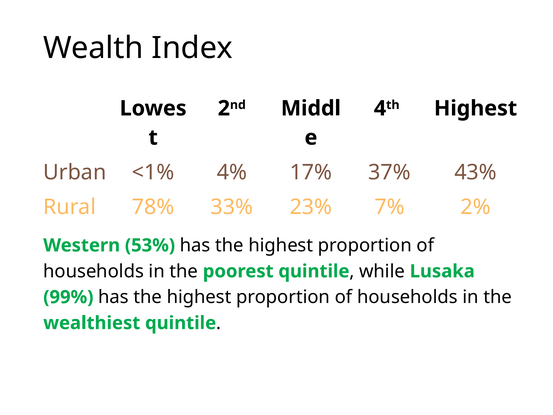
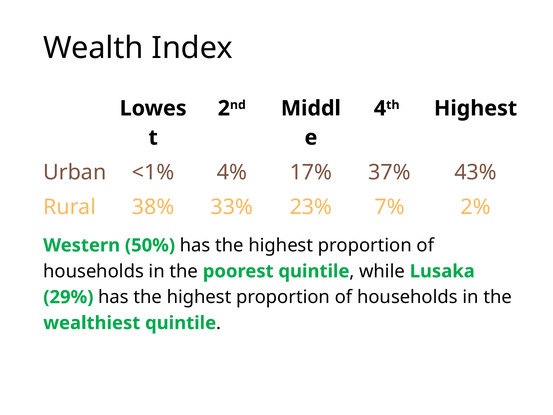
78%: 78% -> 38%
53%: 53% -> 50%
99%: 99% -> 29%
